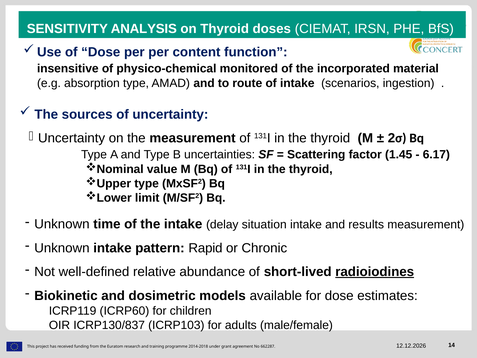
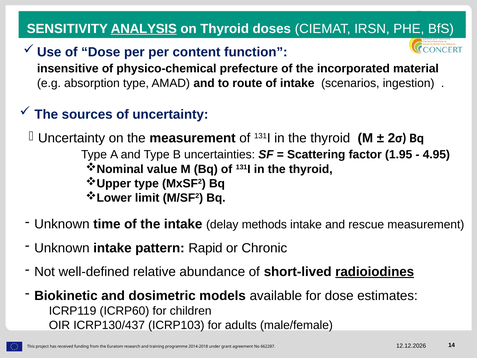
ANALYSIS underline: none -> present
monitored: monitored -> prefecture
1.45: 1.45 -> 1.95
6.17: 6.17 -> 4.95
situation: situation -> methods
results: results -> rescue
ICRP130/837: ICRP130/837 -> ICRP130/437
